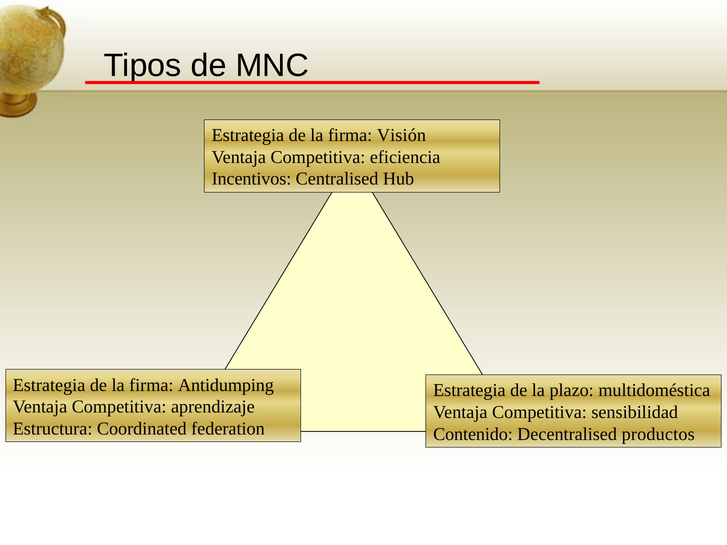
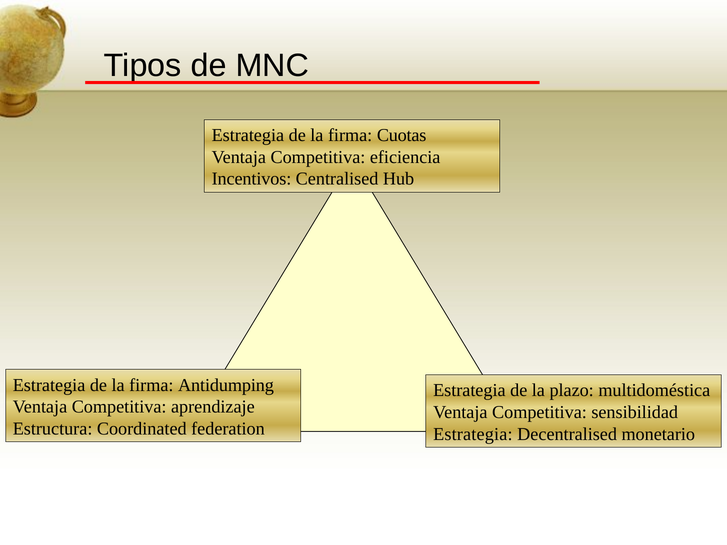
Visión: Visión -> Cuotas
Contenido at (473, 434): Contenido -> Estrategia
productos: productos -> monetario
